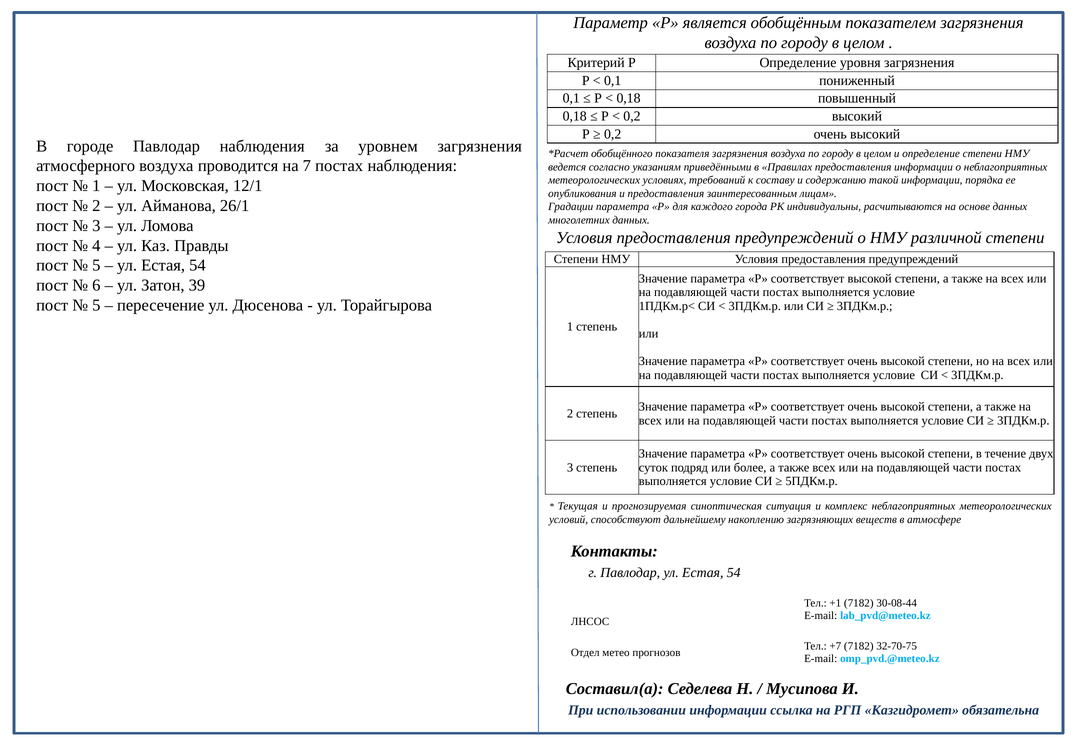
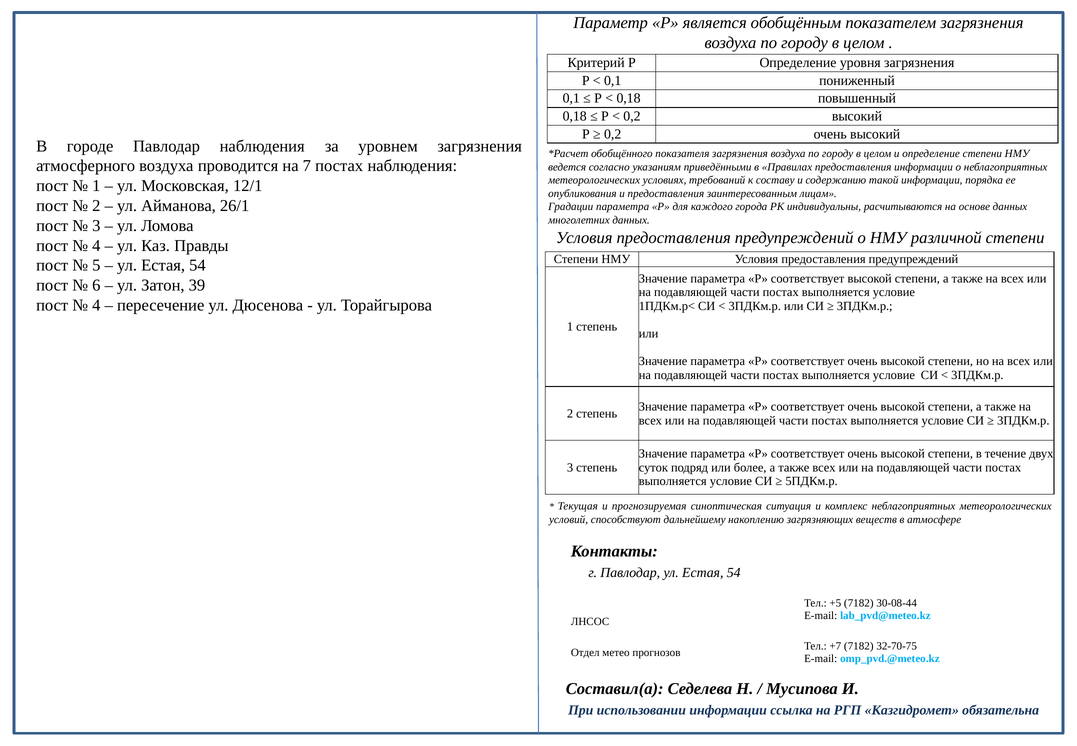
5 at (96, 305): 5 -> 4
+1: +1 -> +5
